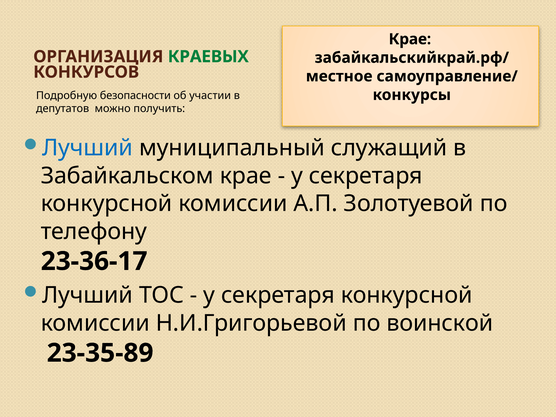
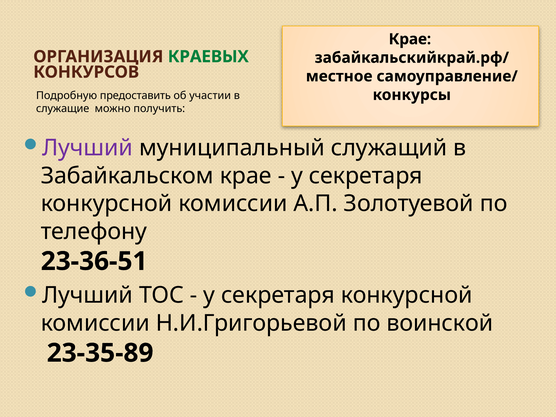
безопасности: безопасности -> предоставить
депутатов: депутатов -> служащие
Лучший at (88, 148) colour: blue -> purple
23-36-17: 23-36-17 -> 23-36-51
